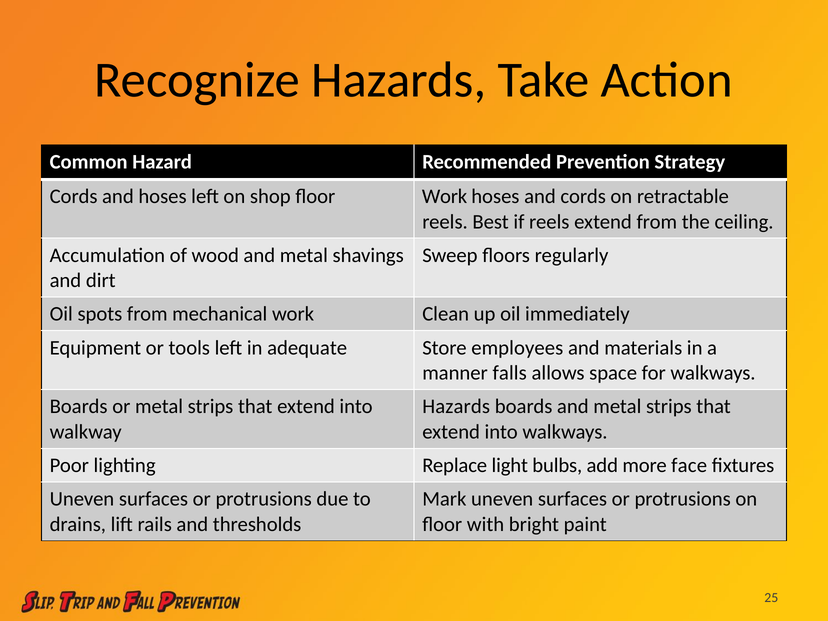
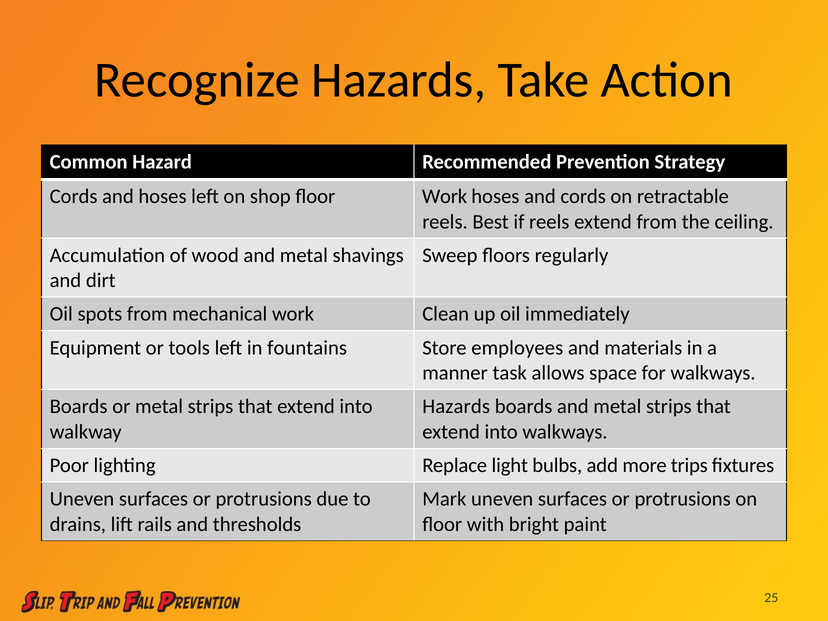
adequate: adequate -> fountains
falls: falls -> task
face: face -> trips
